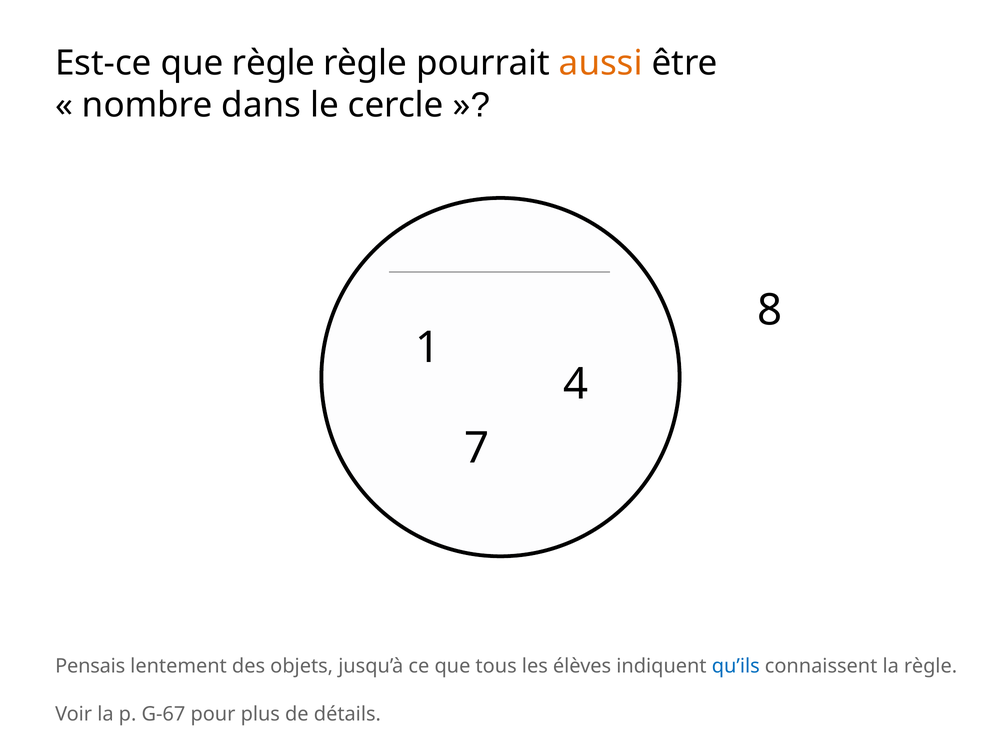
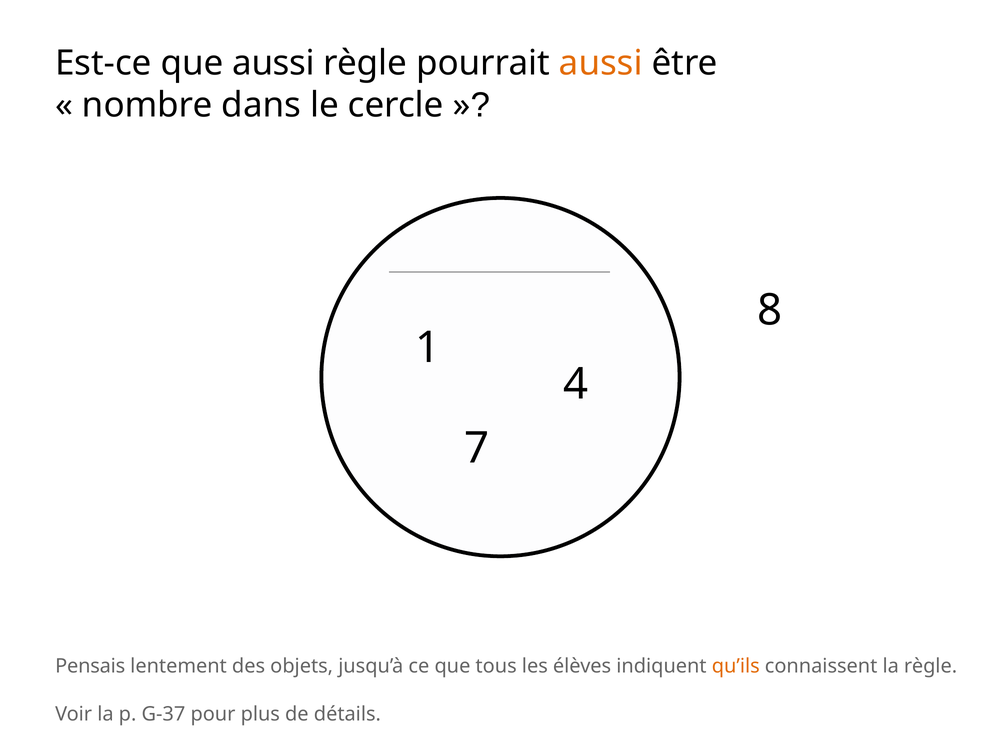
que règle: règle -> aussi
qu’ils colour: blue -> orange
G-67: G-67 -> G-37
